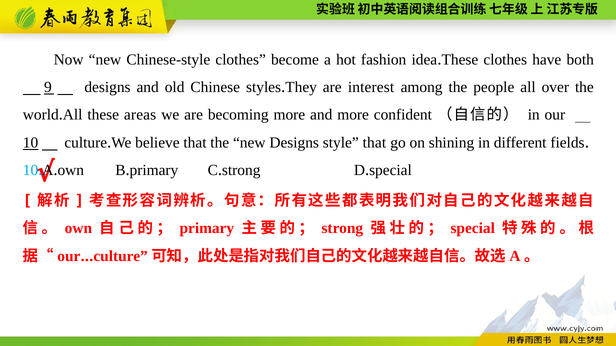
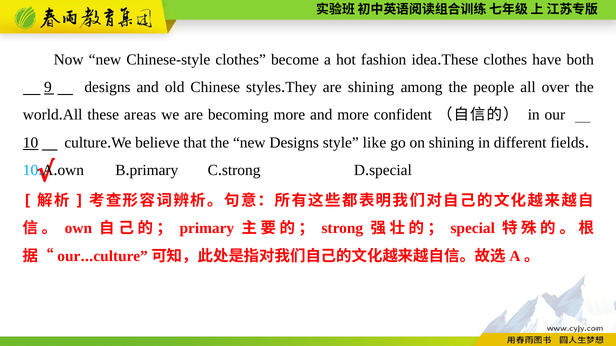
are interest: interest -> shining
style that: that -> like
